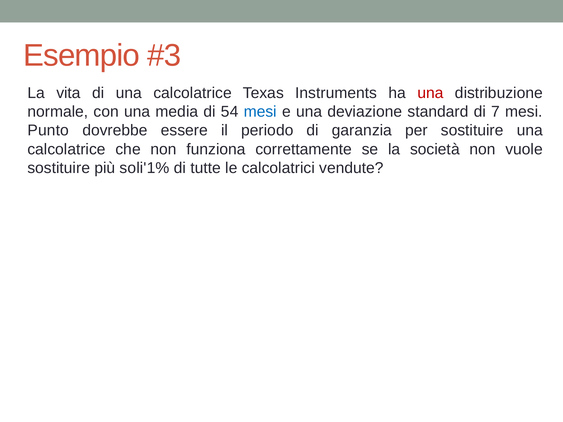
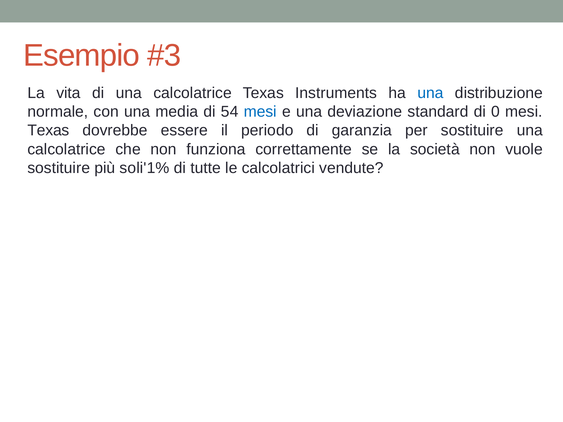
una at (430, 93) colour: red -> blue
7: 7 -> 0
Punto at (48, 131): Punto -> Texas
